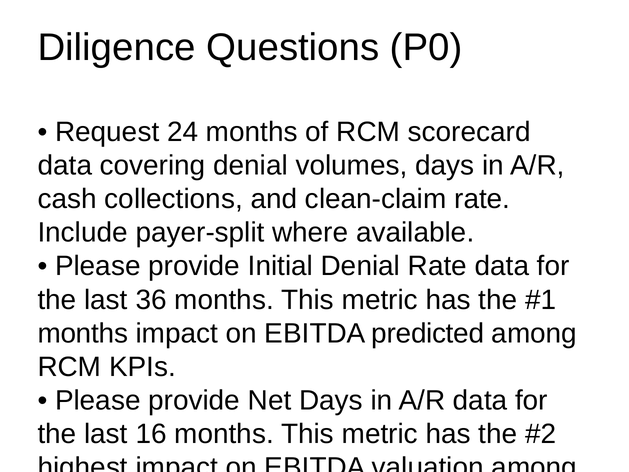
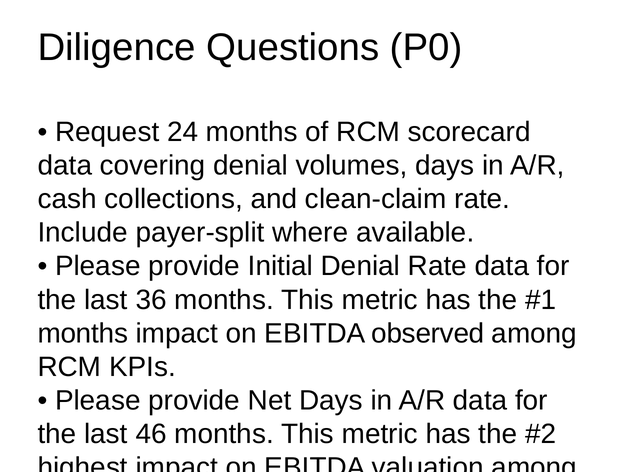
predicted: predicted -> observed
16: 16 -> 46
